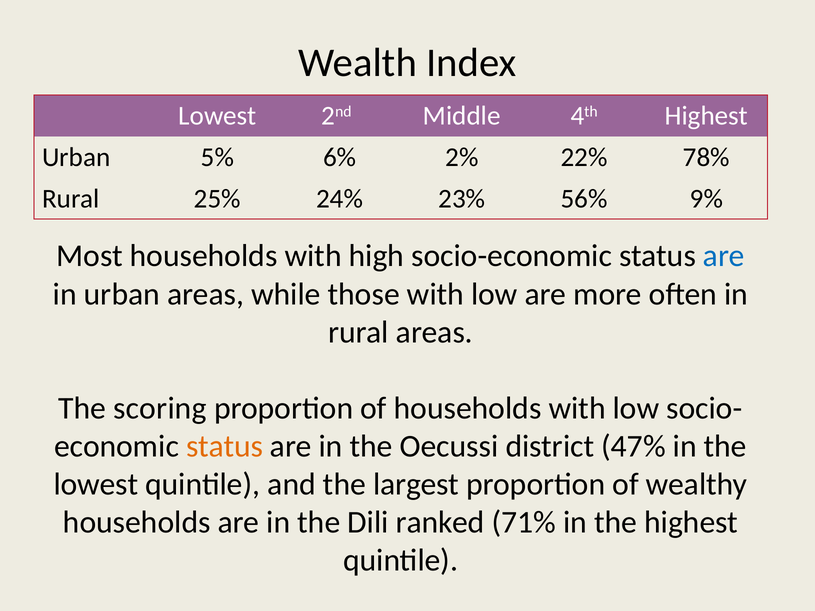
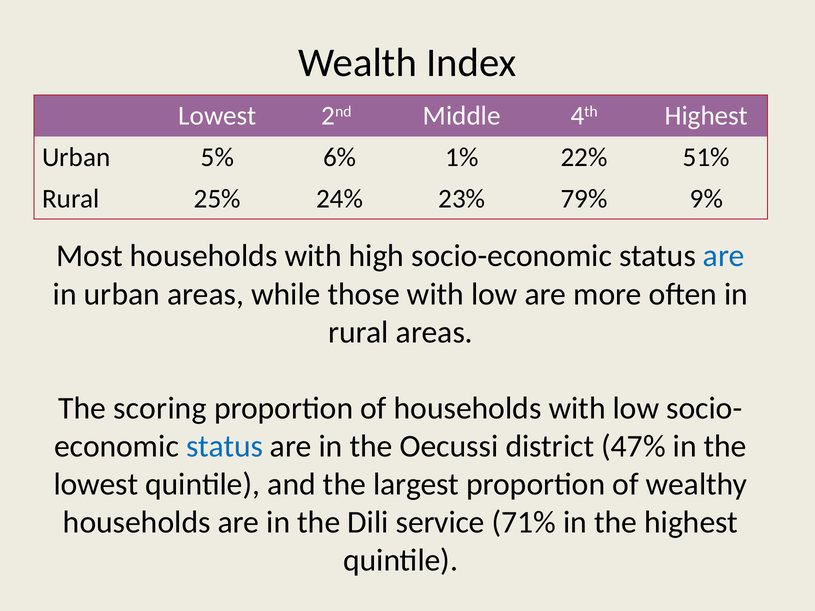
2%: 2% -> 1%
78%: 78% -> 51%
56%: 56% -> 79%
status at (225, 446) colour: orange -> blue
ranked: ranked -> service
